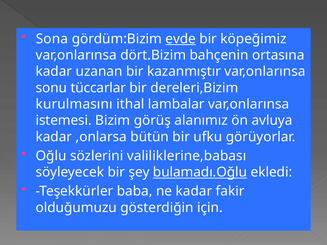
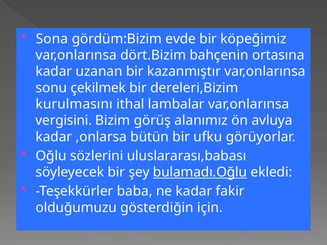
evde underline: present -> none
tüccarlar: tüccarlar -> çekilmek
istemesi: istemesi -> vergisini
valiliklerine,babası: valiliklerine,babası -> uluslararası,babası
